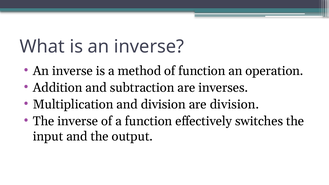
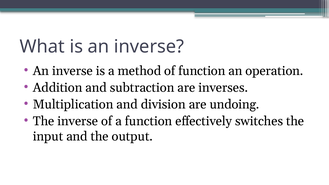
are division: division -> undoing
